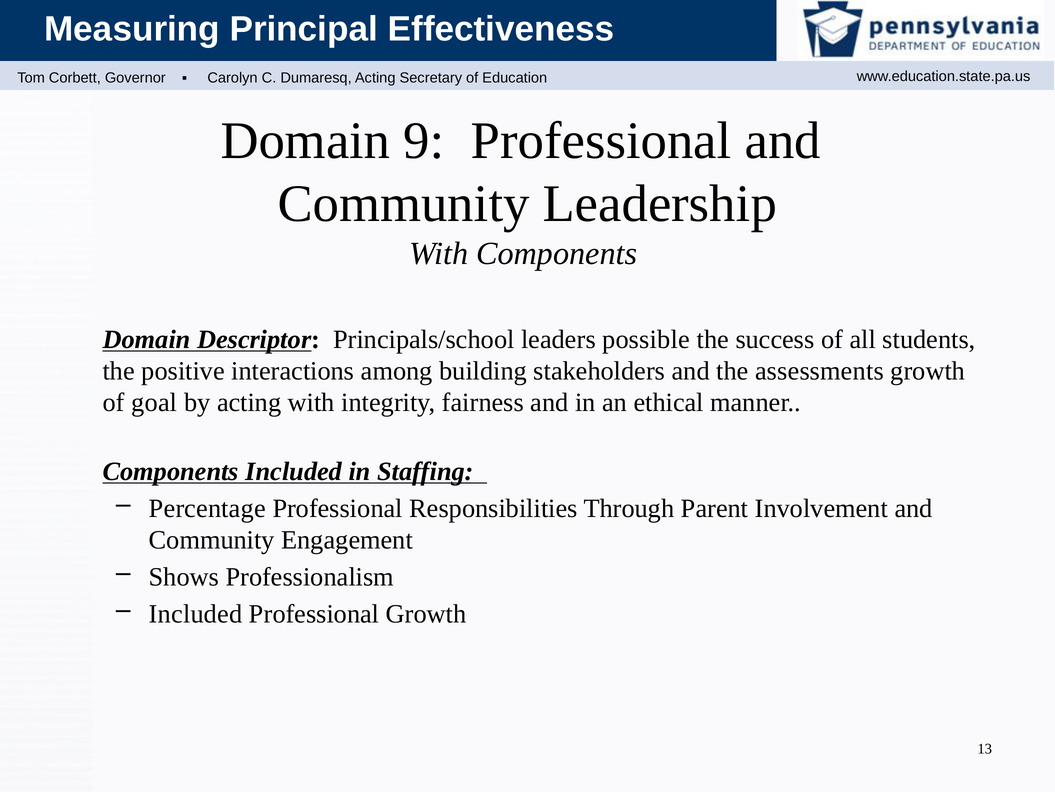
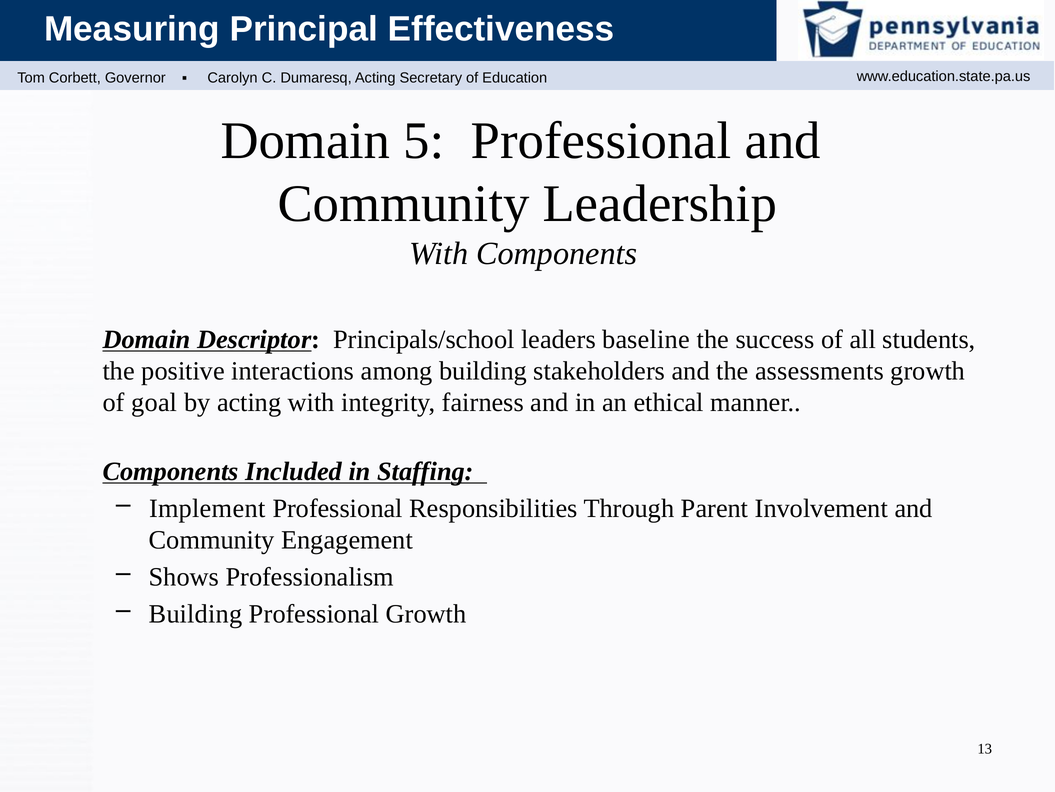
9: 9 -> 5
possible: possible -> baseline
Percentage: Percentage -> Implement
Included at (196, 613): Included -> Building
